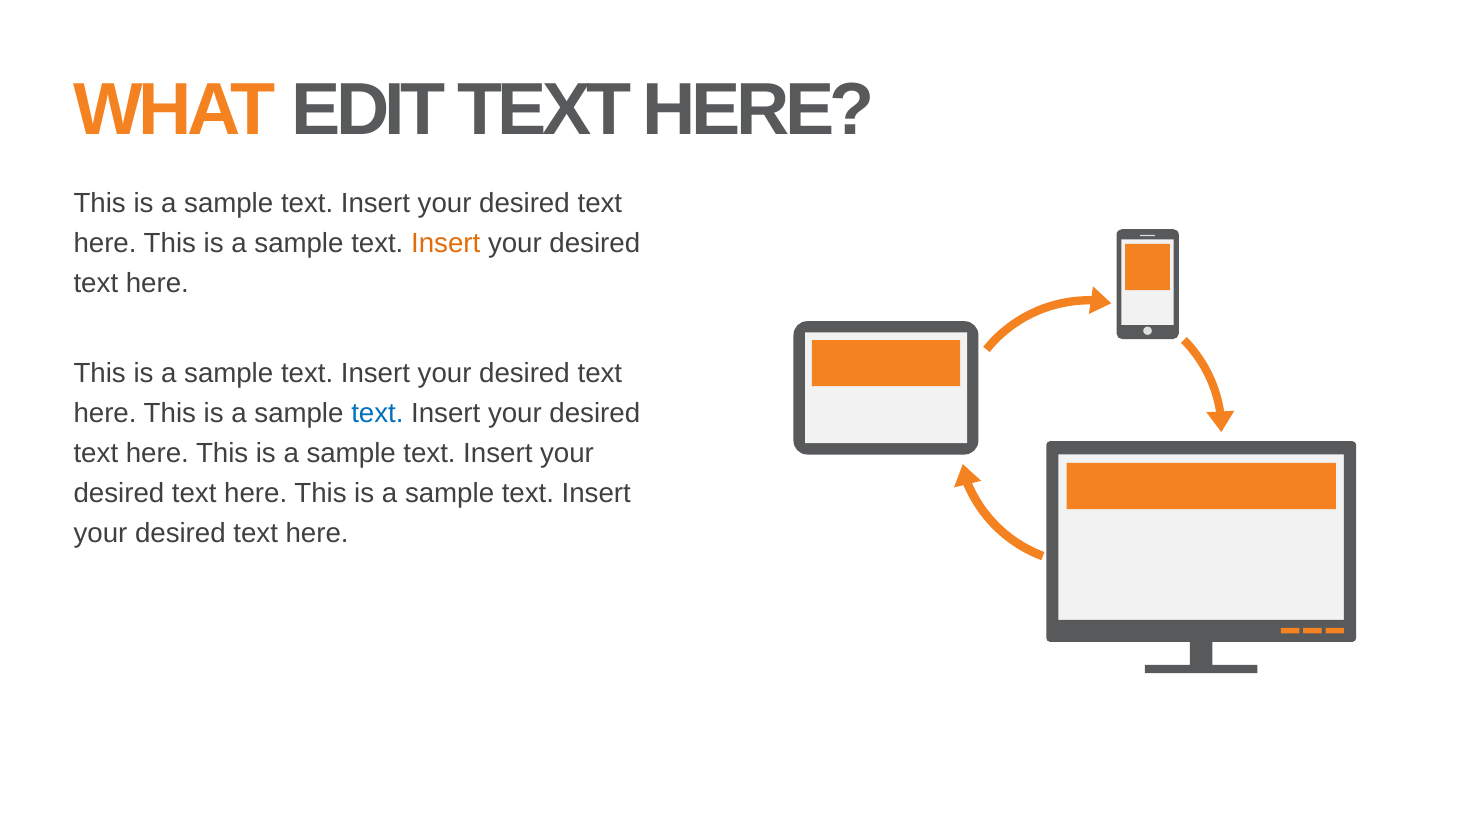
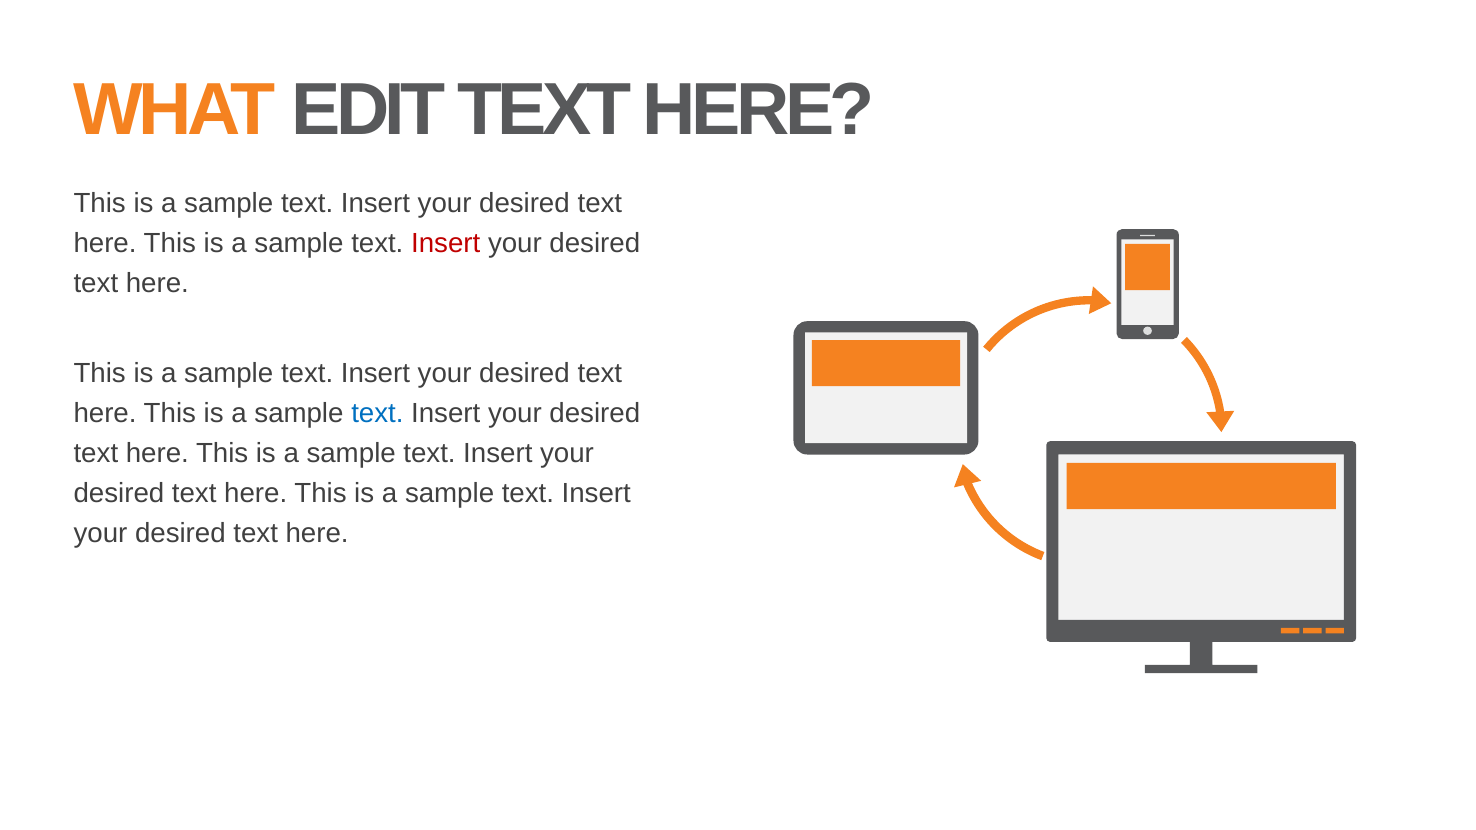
Insert at (446, 243) colour: orange -> red
